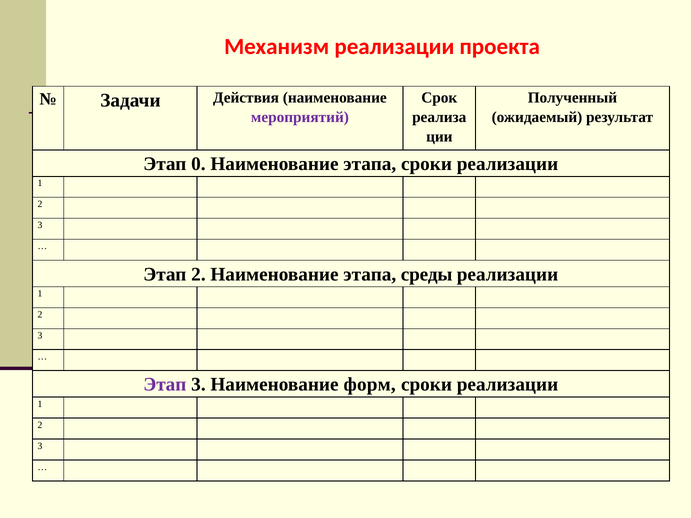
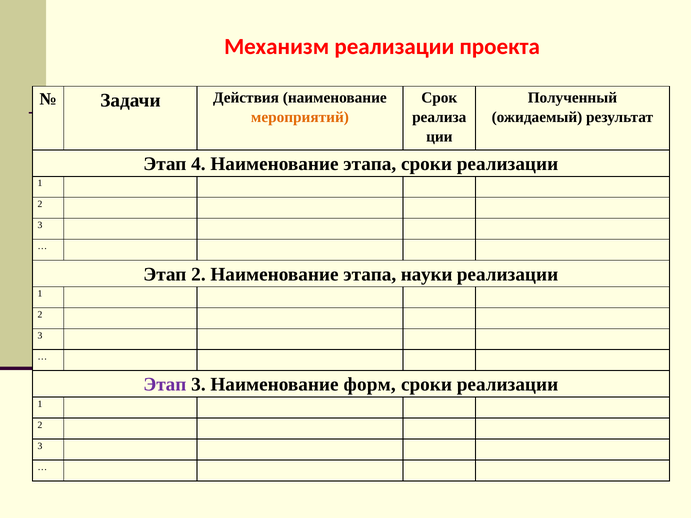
мероприятий colour: purple -> orange
0: 0 -> 4
среды: среды -> науки
